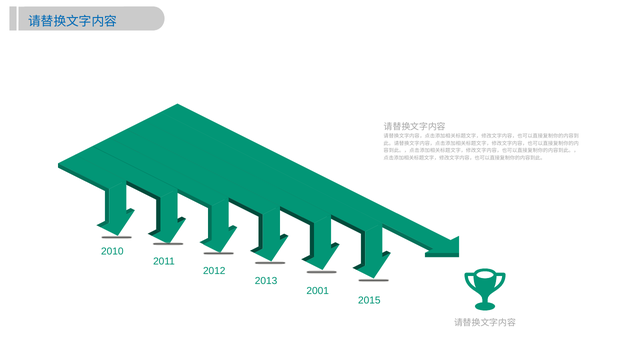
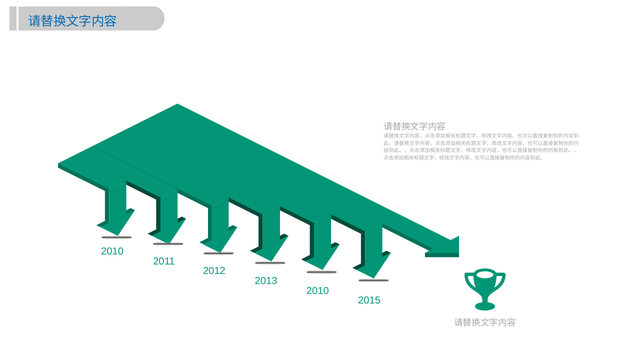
2001 at (318, 291): 2001 -> 2010
